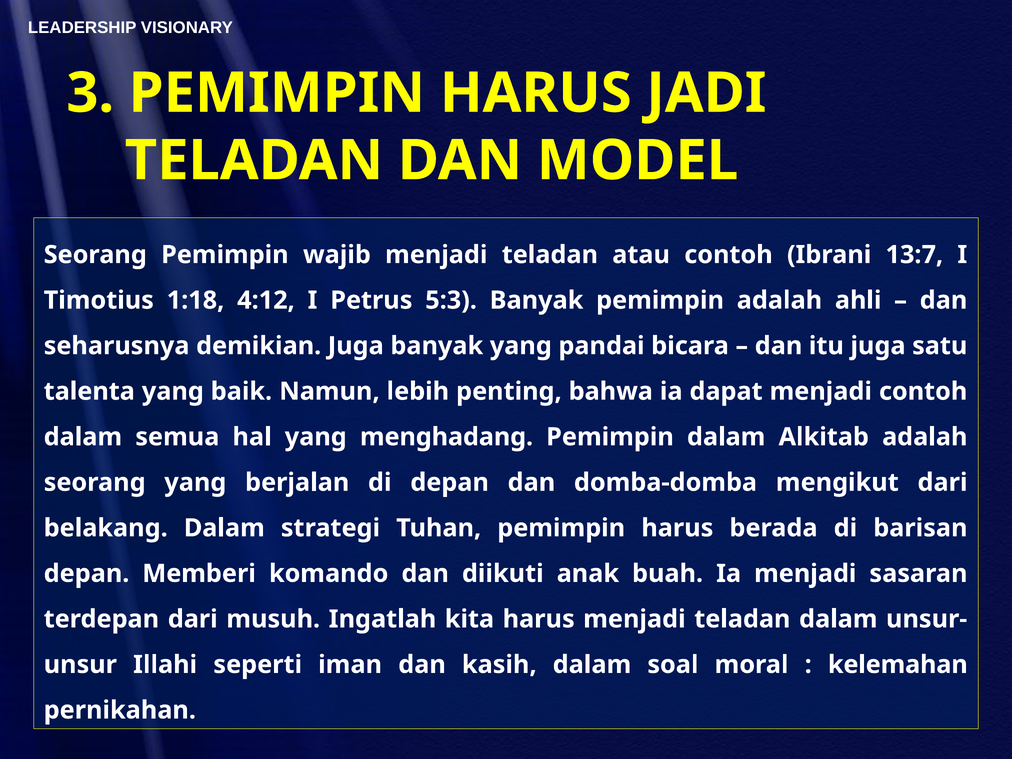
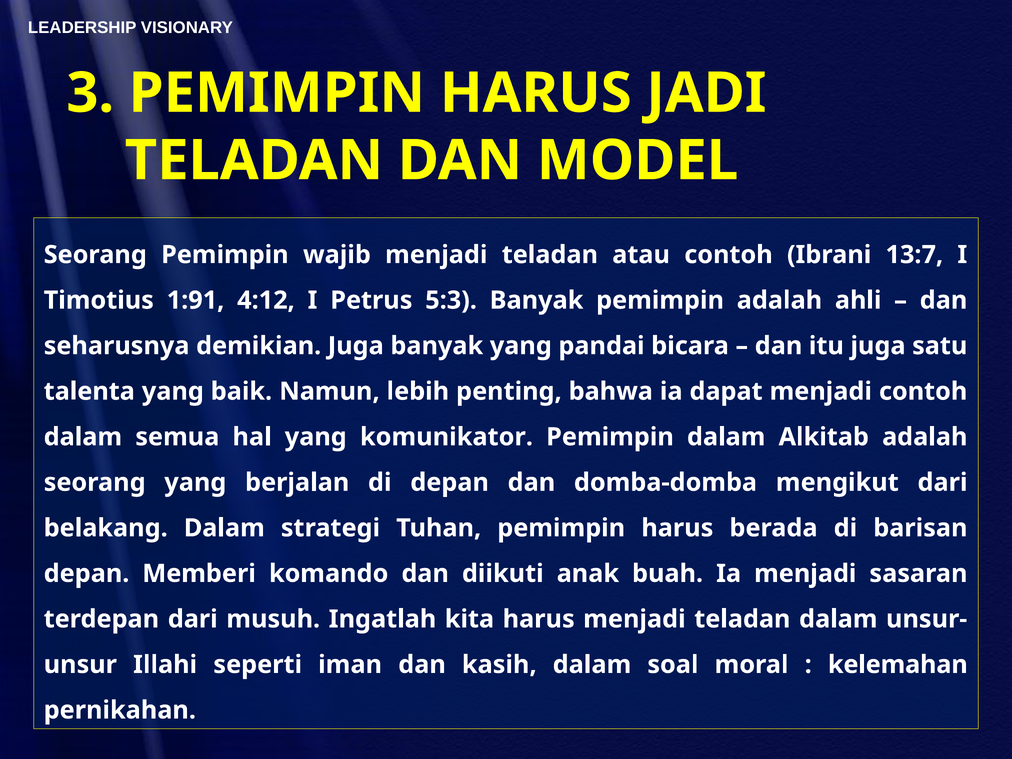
1:18: 1:18 -> 1:91
menghadang: menghadang -> komunikator
